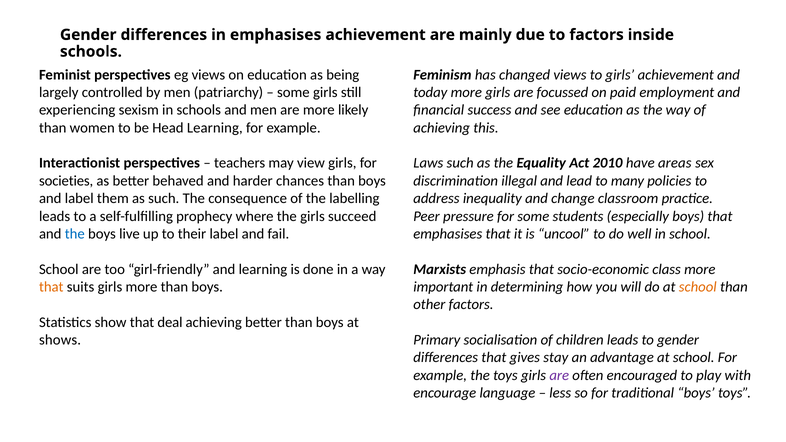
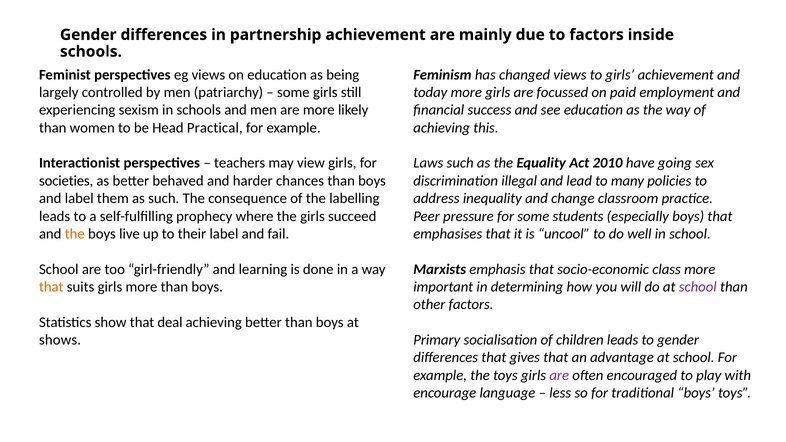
in emphasises: emphasises -> partnership
Head Learning: Learning -> Practical
areas: areas -> going
the at (75, 234) colour: blue -> orange
school at (698, 287) colour: orange -> purple
gives stay: stay -> that
